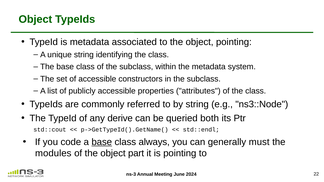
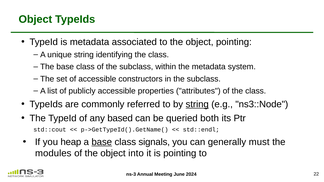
string at (197, 104) underline: none -> present
derive: derive -> based
code: code -> heap
always: always -> signals
part: part -> into
